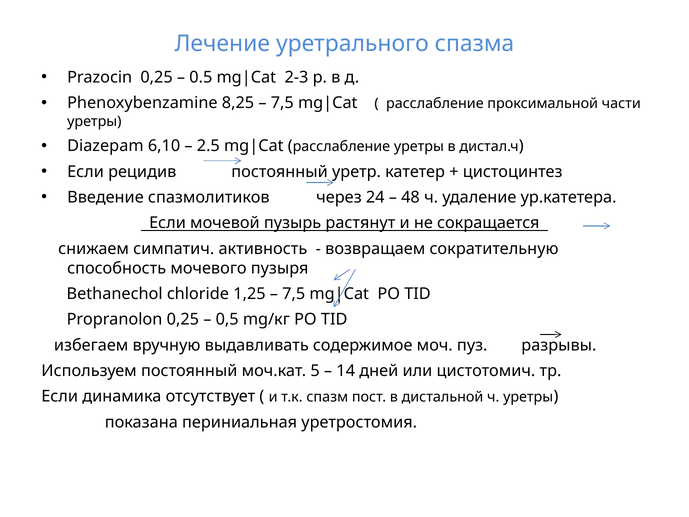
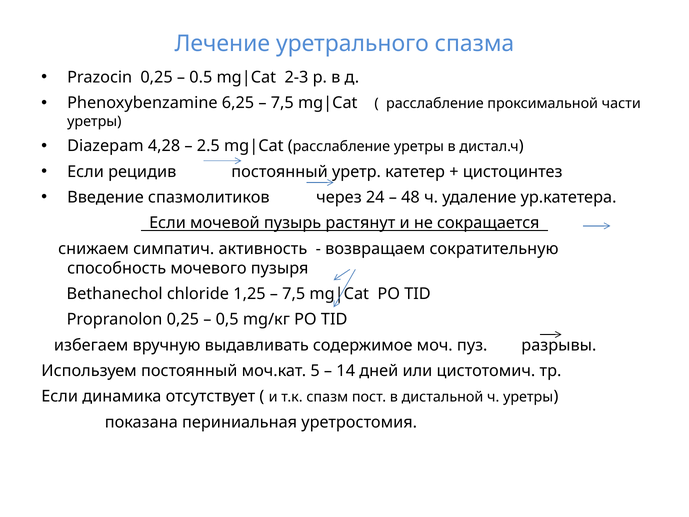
8,25: 8,25 -> 6,25
6,10: 6,10 -> 4,28
